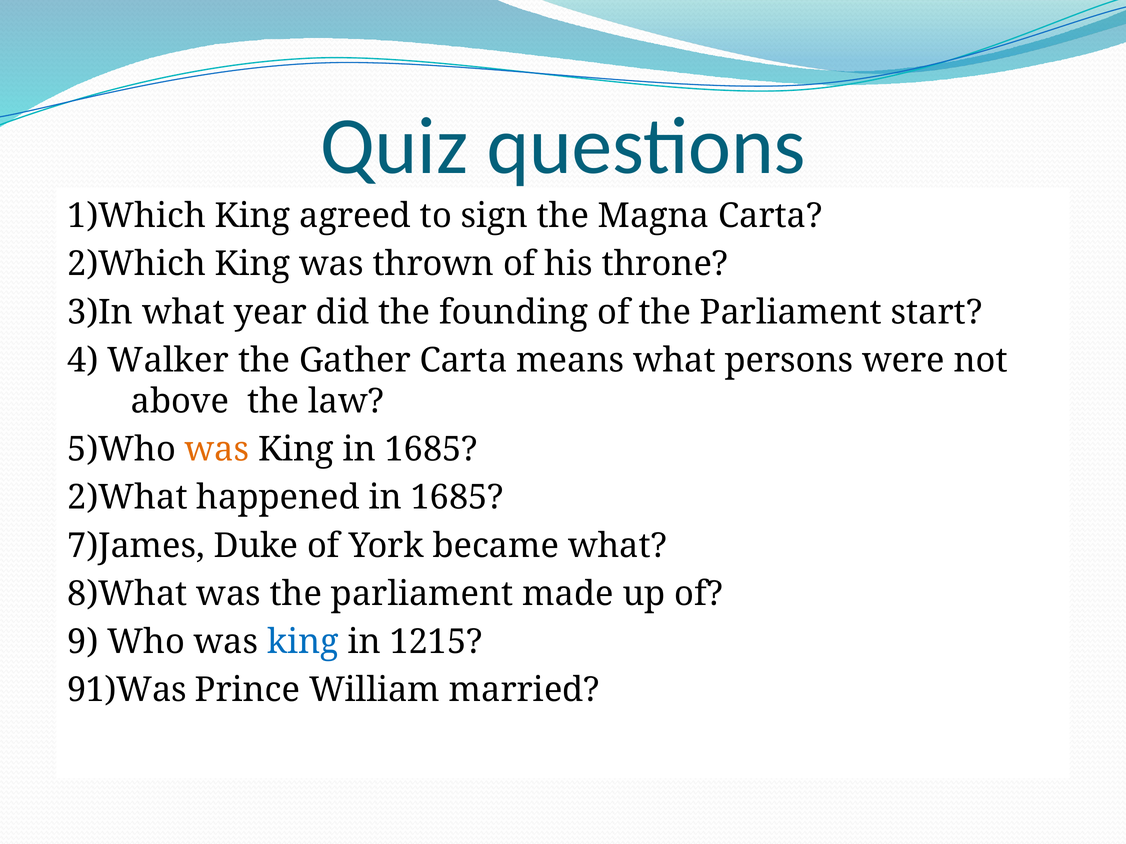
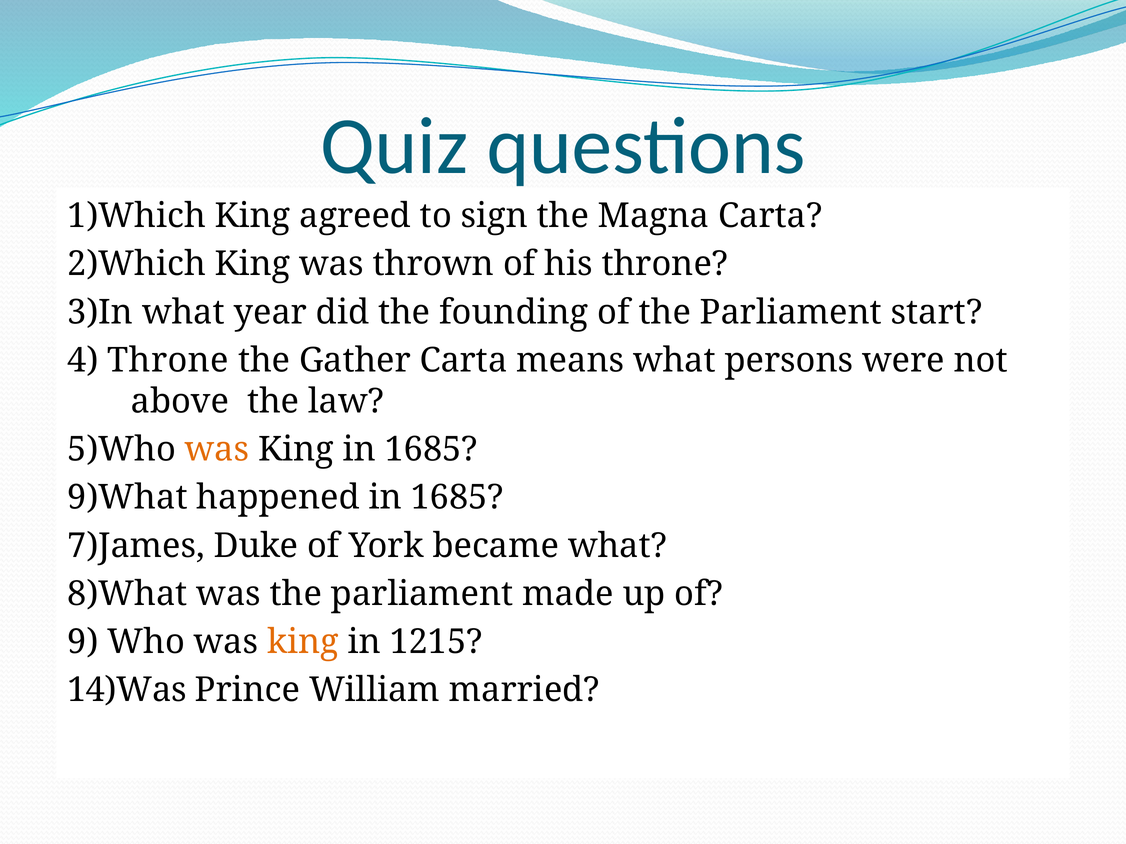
4 Walker: Walker -> Throne
2)What: 2)What -> 9)What
king at (303, 642) colour: blue -> orange
91)Was: 91)Was -> 14)Was
